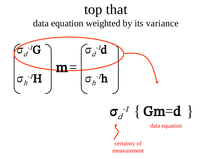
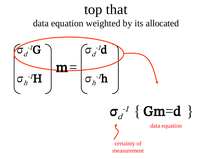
variance: variance -> allocated
